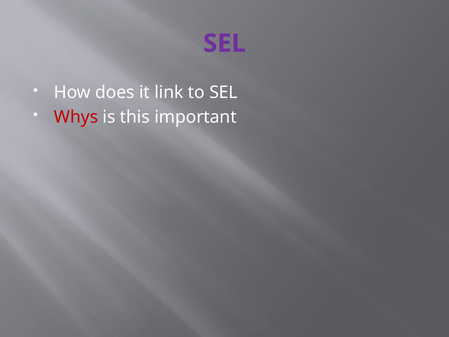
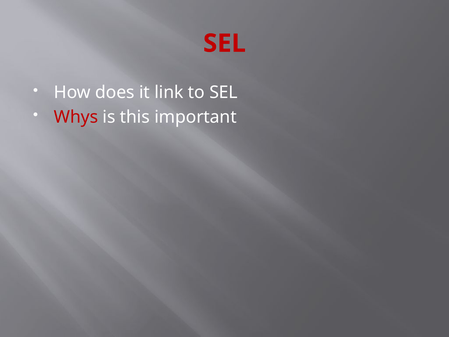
SEL at (224, 43) colour: purple -> red
